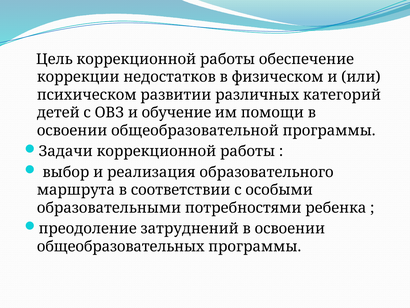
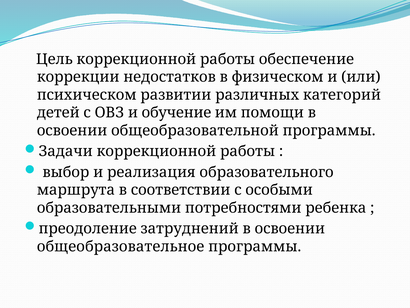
общеобразовательных: общеобразовательных -> общеобразовательное
